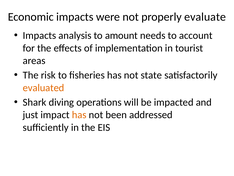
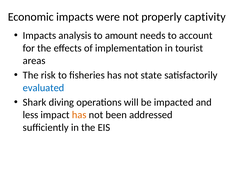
evaluate: evaluate -> captivity
evaluated colour: orange -> blue
just: just -> less
